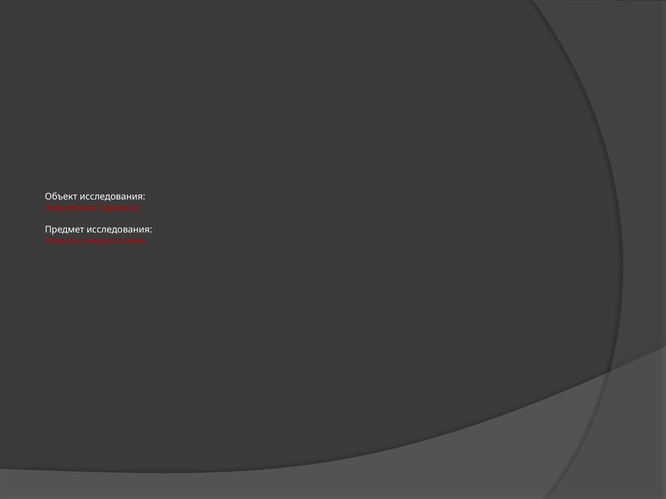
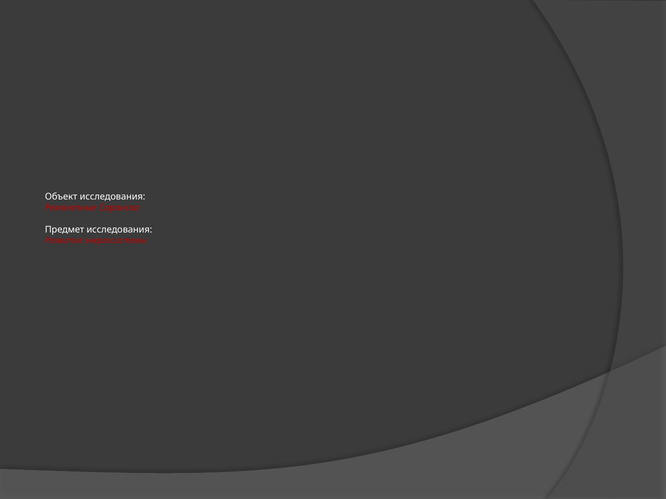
Энергетики: Энергетики -> Ремонтные
